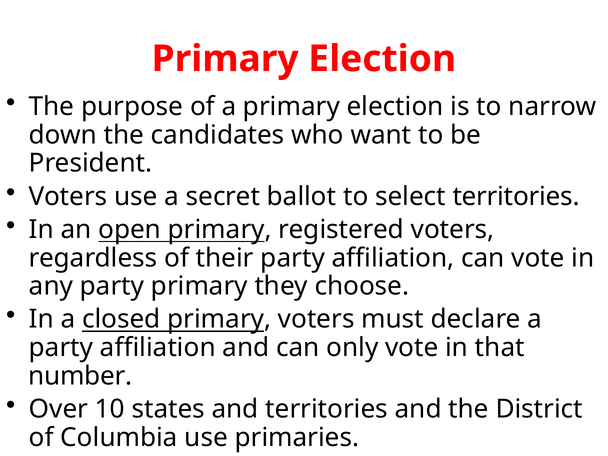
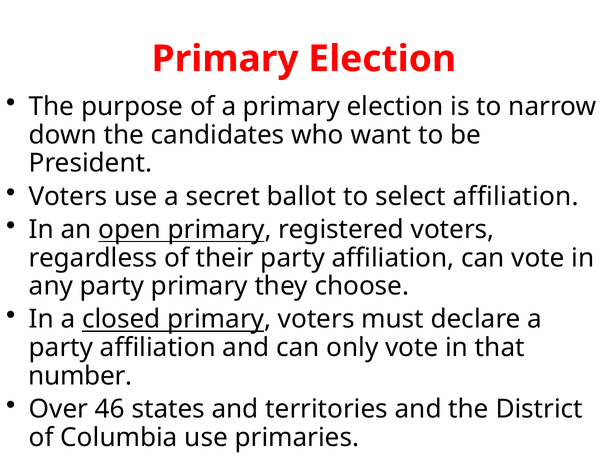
select territories: territories -> affiliation
10: 10 -> 46
